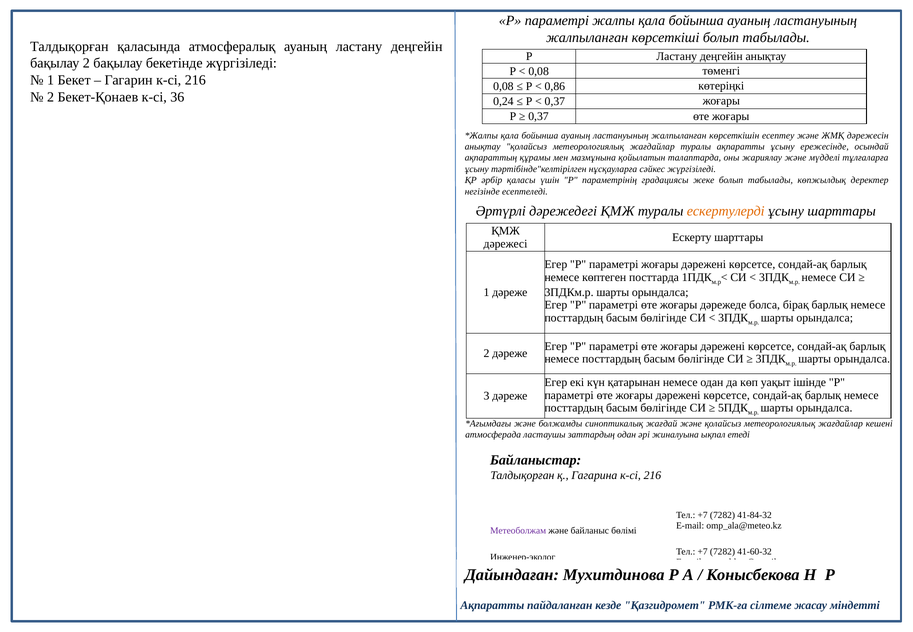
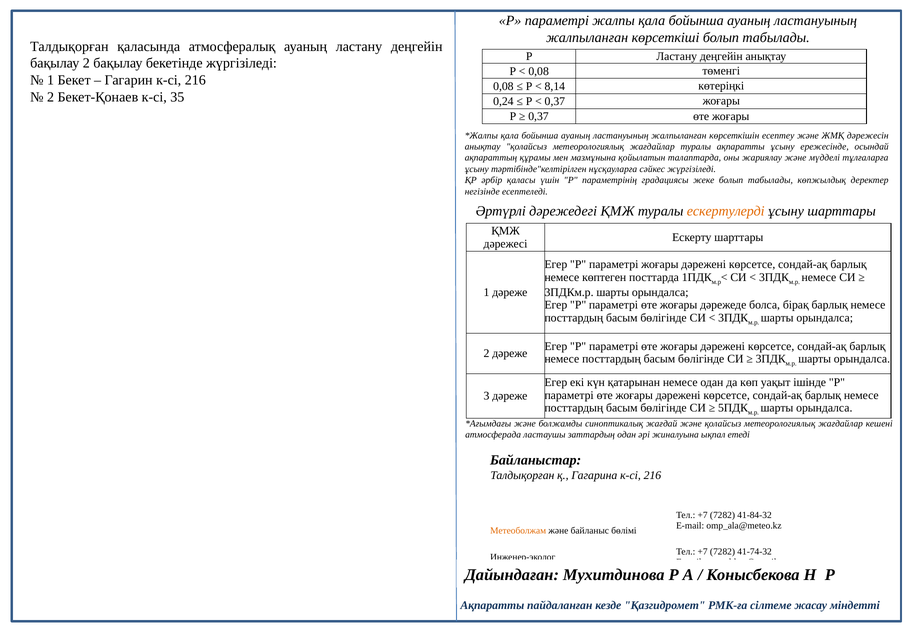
0,86: 0,86 -> 8,14
36: 36 -> 35
Метеоболжам colour: purple -> orange
41-60-32: 41-60-32 -> 41-74-32
